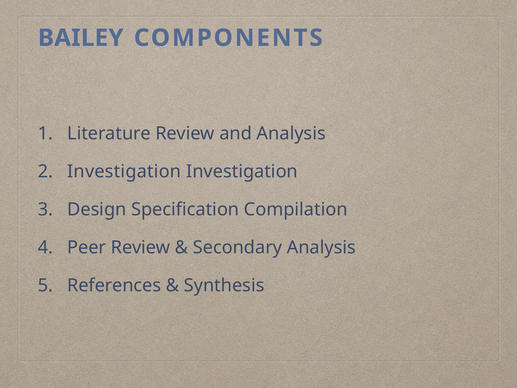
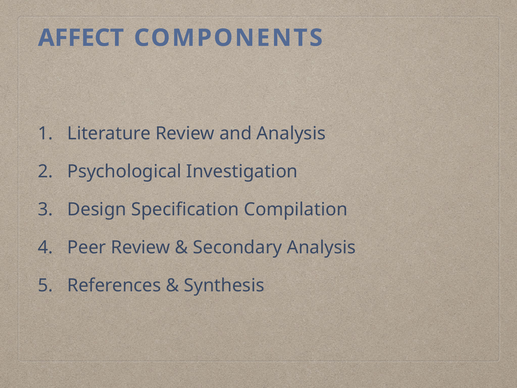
BAILEY: BAILEY -> AFFECT
Investigation at (124, 171): Investigation -> Psychological
